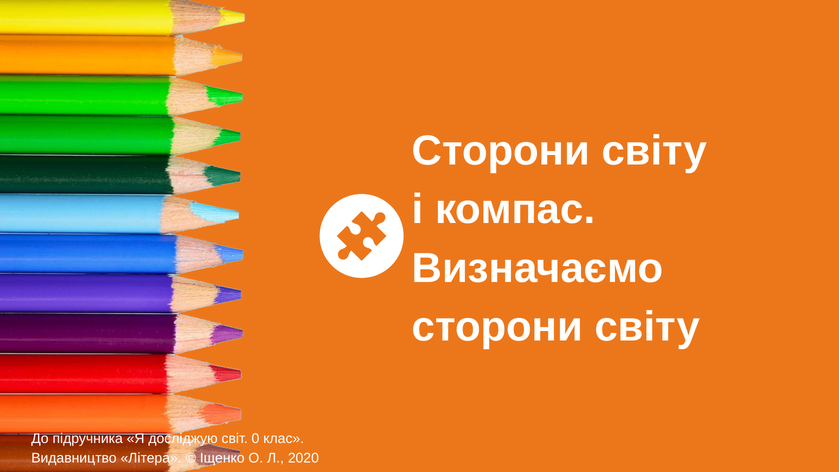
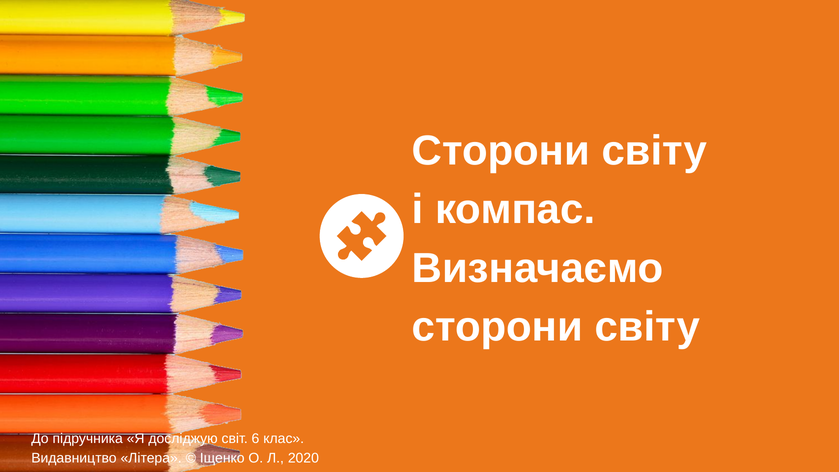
0: 0 -> 6
